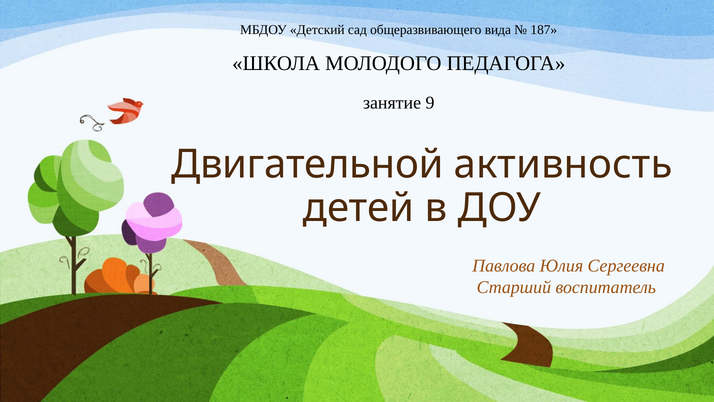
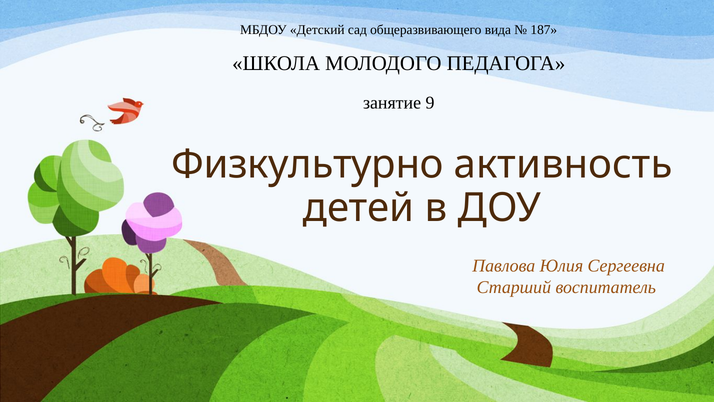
Двигательной: Двигательной -> Физкультурно
